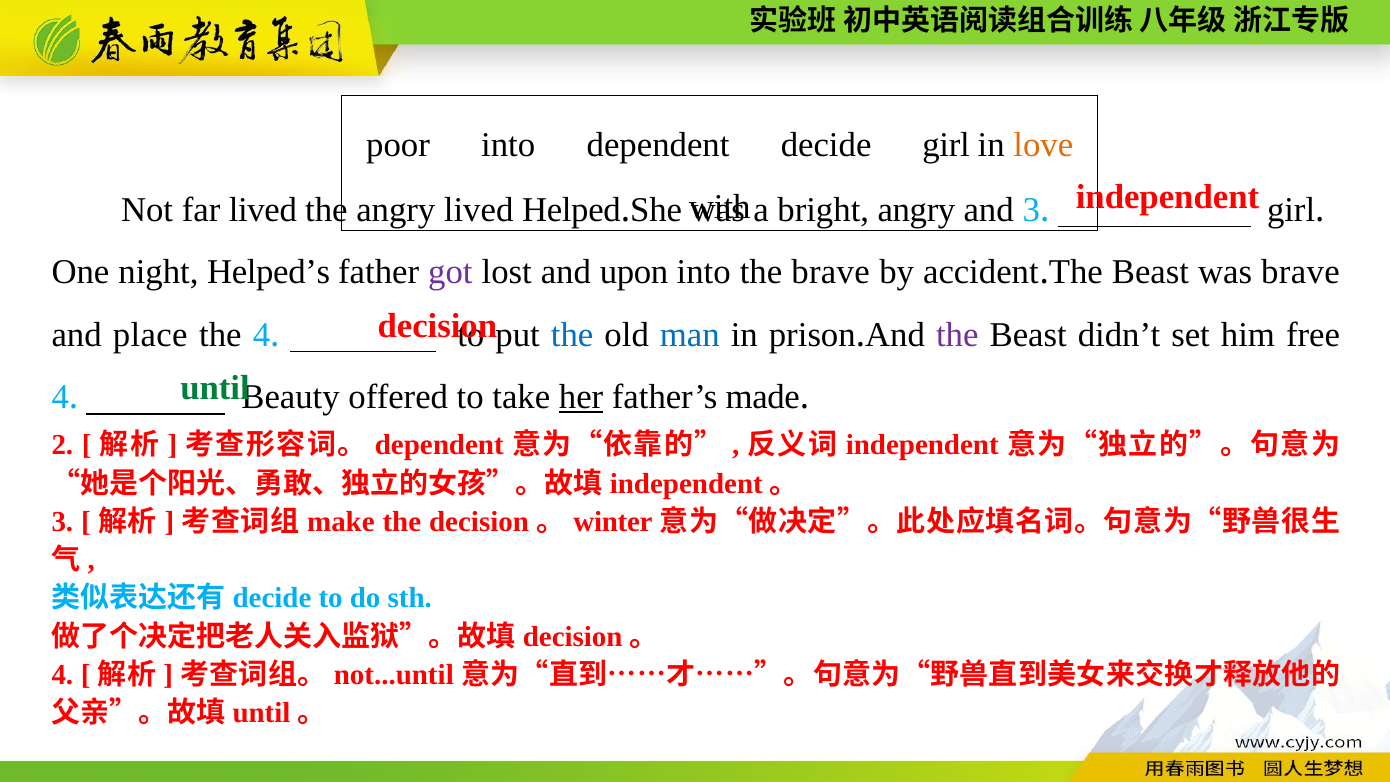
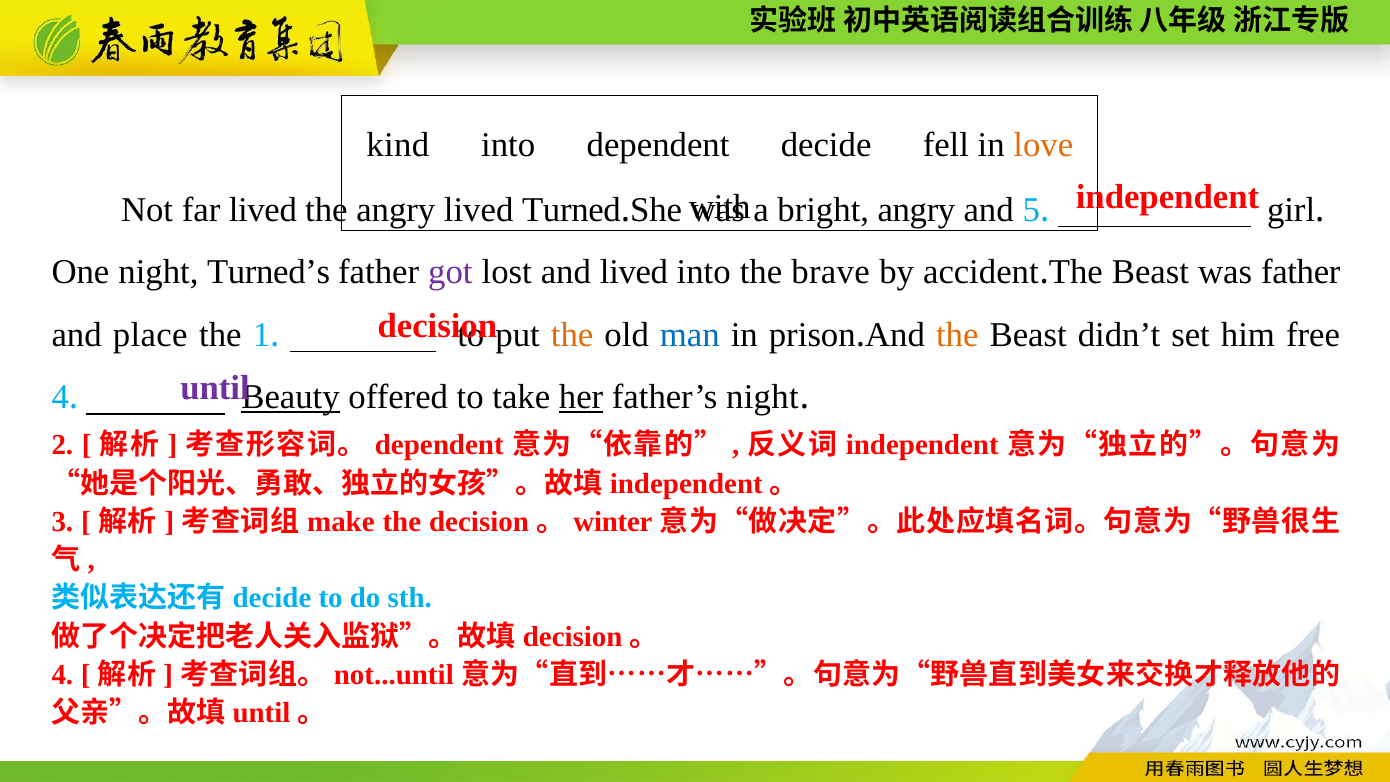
poor: poor -> kind
decide girl: girl -> fell
Helped: Helped -> Turned
and 3: 3 -> 5
Helped’s: Helped’s -> Turned’s
and upon: upon -> lived
was brave: brave -> father
the 4: 4 -> 1
the at (572, 335) colour: blue -> orange
the at (957, 335) colour: purple -> orange
until colour: green -> purple
Beauty underline: none -> present
father’s made: made -> night
